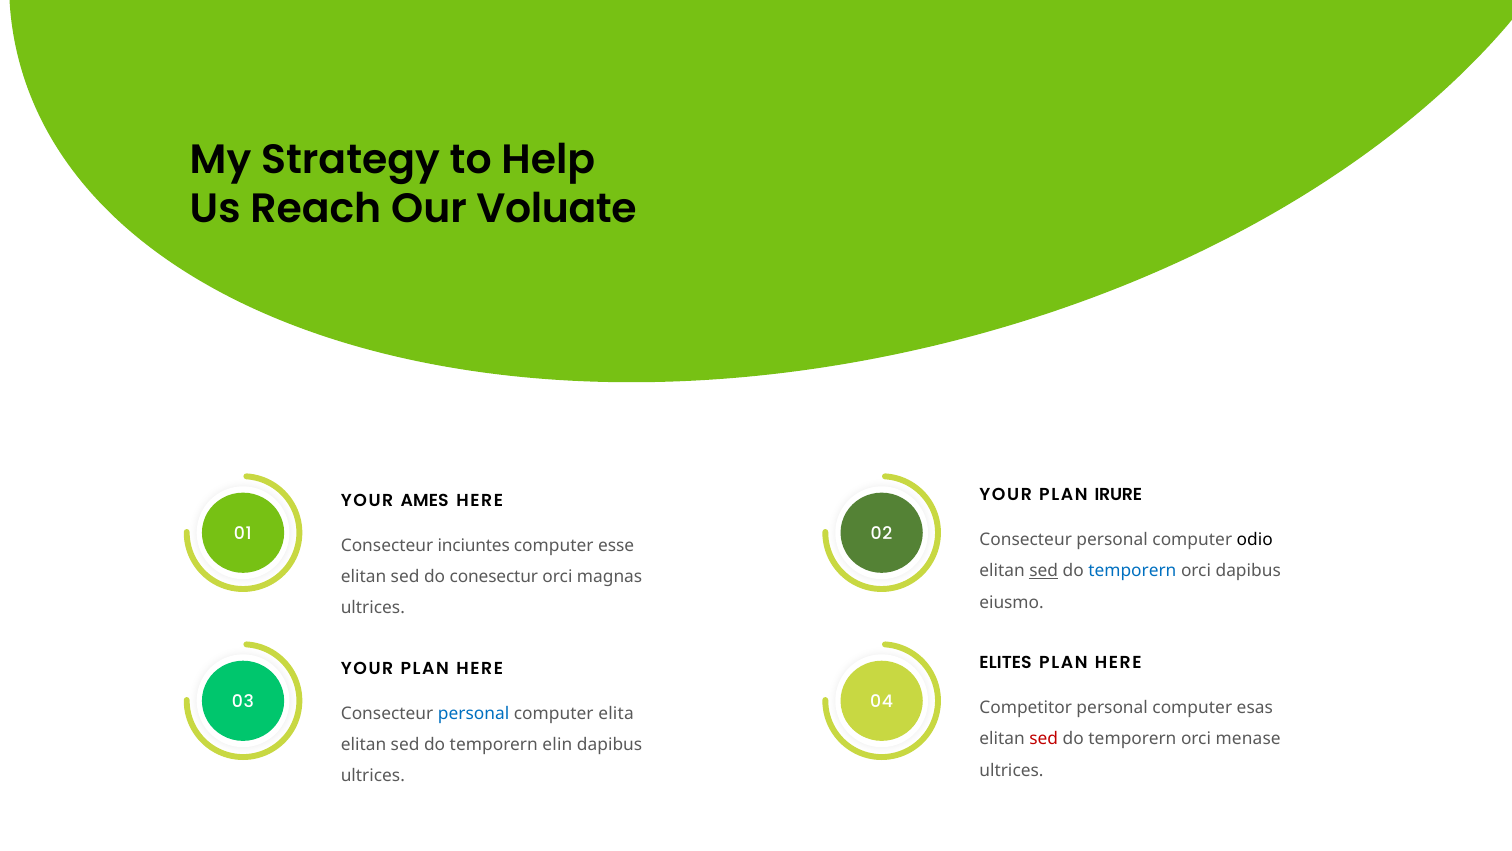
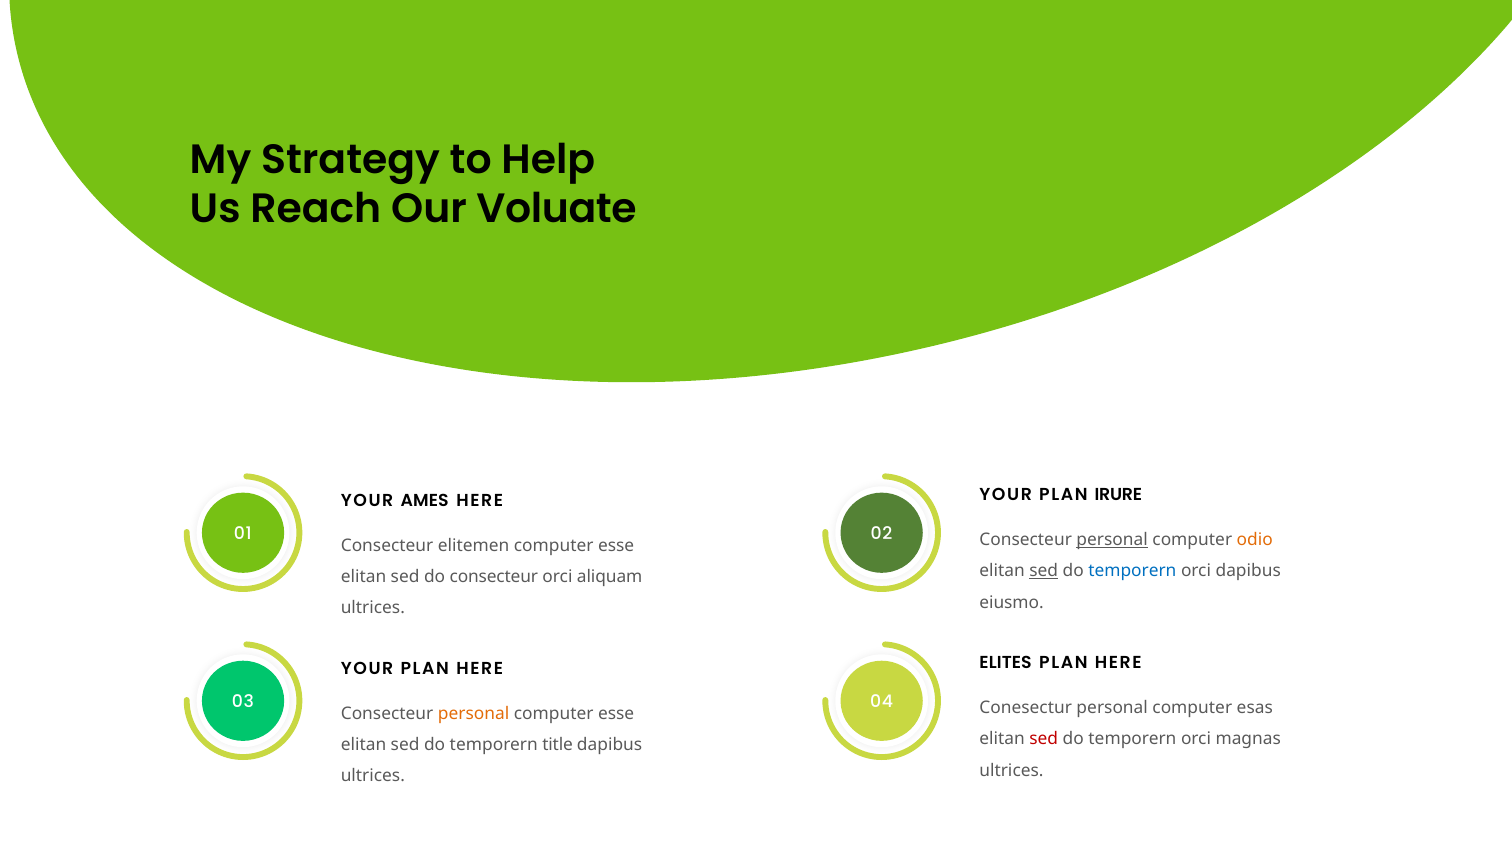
personal at (1112, 540) underline: none -> present
odio colour: black -> orange
inciuntes: inciuntes -> elitemen
do conesectur: conesectur -> consecteur
magnas: magnas -> aliquam
Competitor: Competitor -> Conesectur
personal at (474, 713) colour: blue -> orange
elita at (616, 713): elita -> esse
menase: menase -> magnas
elin: elin -> title
